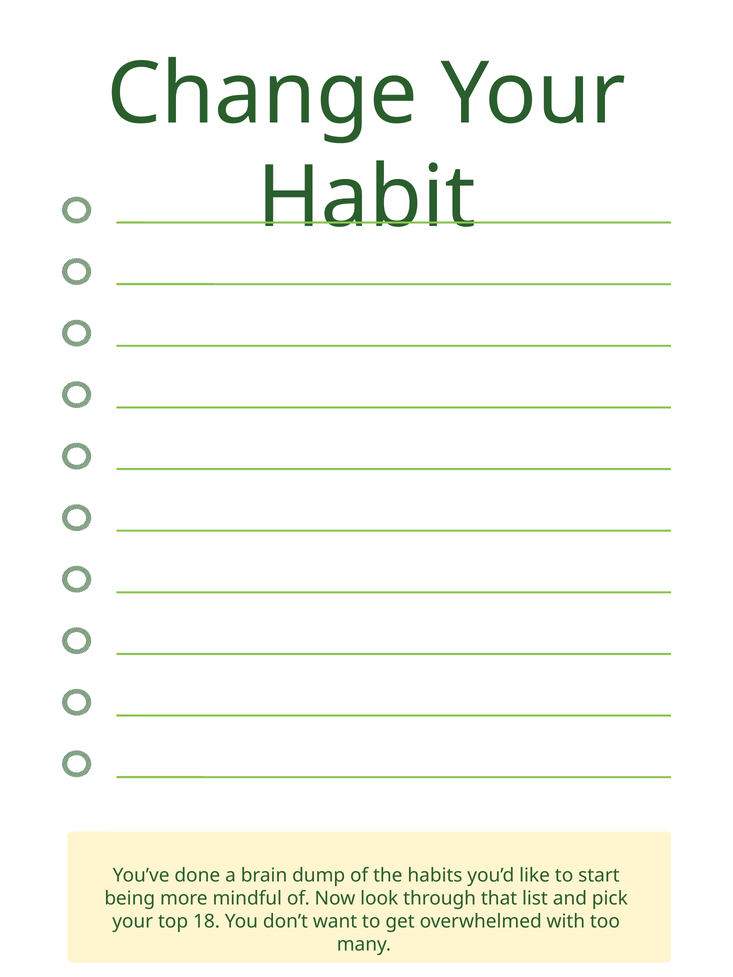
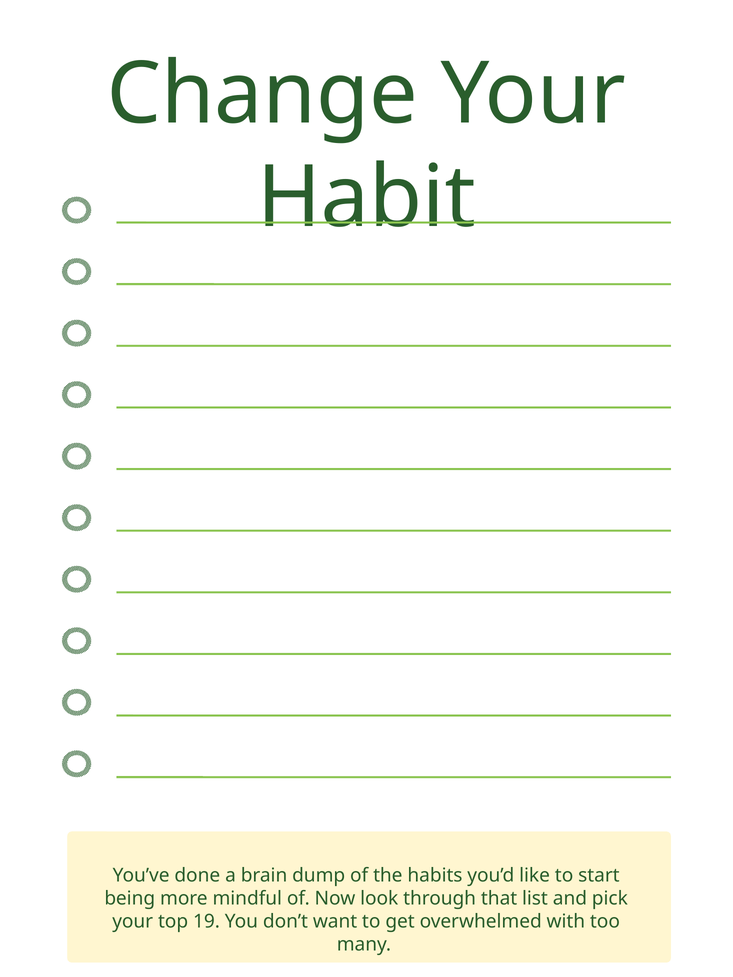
18: 18 -> 19
